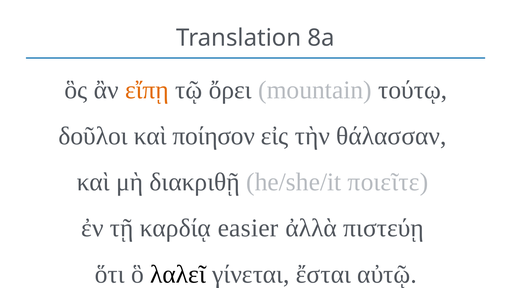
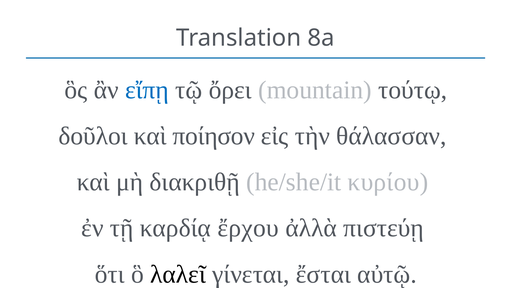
εἴπῃ colour: orange -> blue
ποιεῖτε: ποιεῖτε -> κυρίου
easier: easier -> ἔρχου
